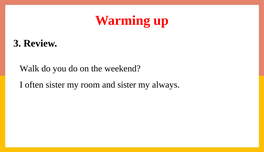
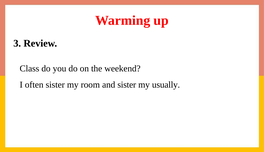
Walk: Walk -> Class
always: always -> usually
